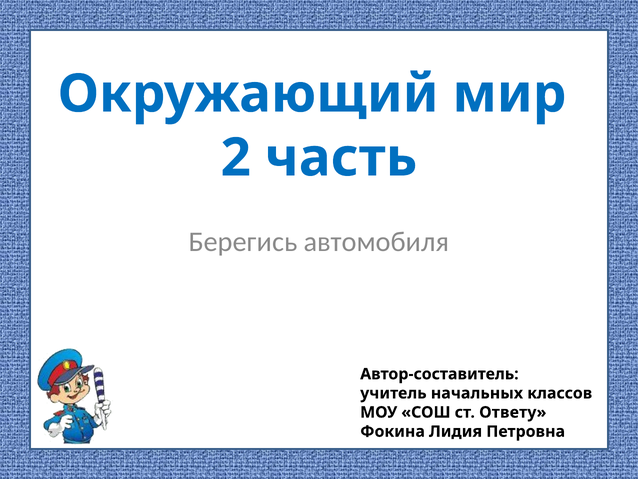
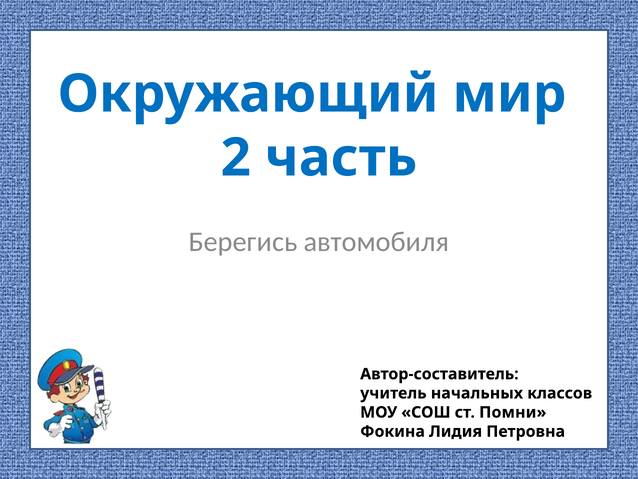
Ответу: Ответу -> Помни
